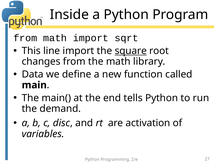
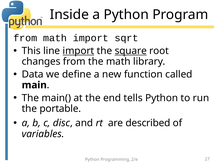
import at (78, 51) underline: none -> present
demand: demand -> portable
activation: activation -> described
